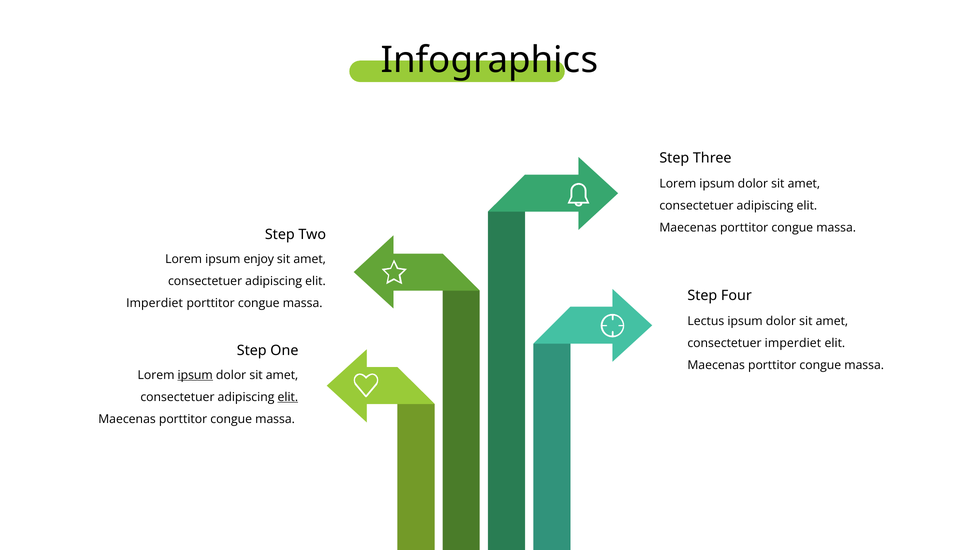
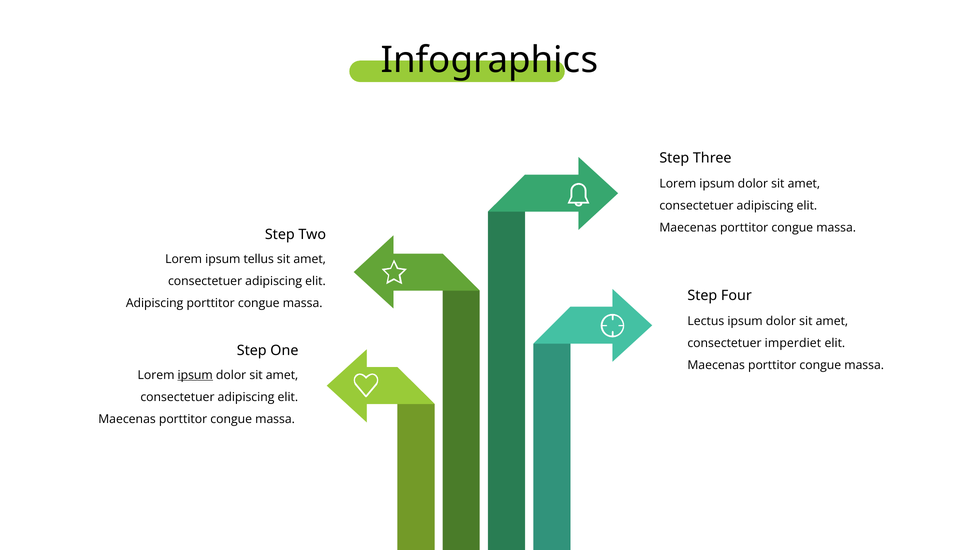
enjoy: enjoy -> tellus
Imperdiet at (155, 304): Imperdiet -> Adipiscing
elit at (288, 398) underline: present -> none
